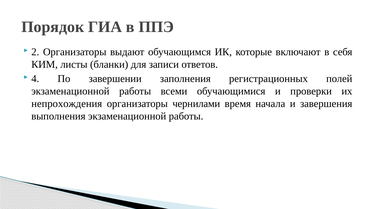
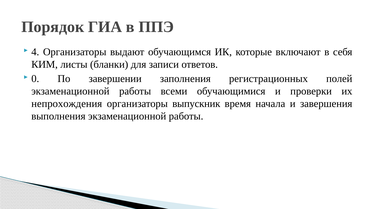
2: 2 -> 4
4: 4 -> 0
чернилами: чернилами -> выпускник
